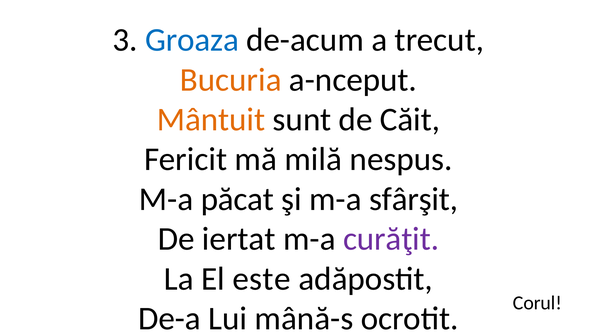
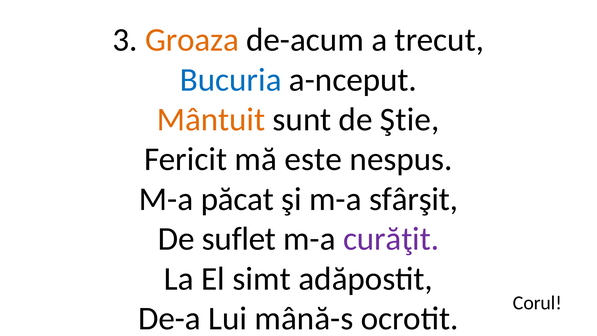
Groaza colour: blue -> orange
Bucuria colour: orange -> blue
Căit: Căit -> Ştie
milă: milă -> este
iertat: iertat -> suflet
este: este -> simt
